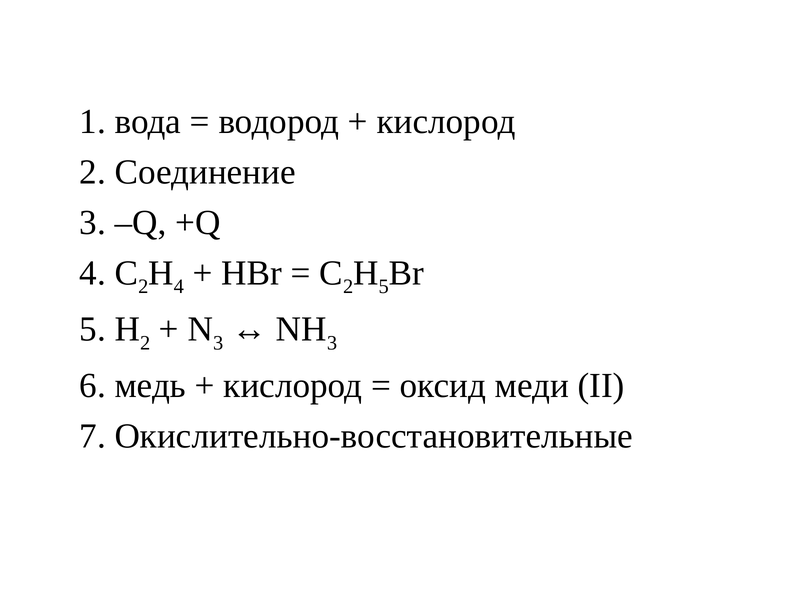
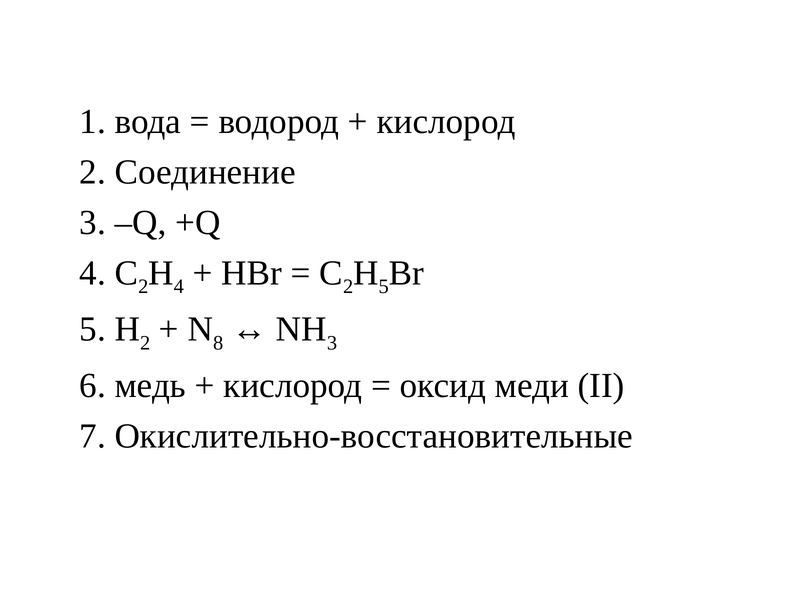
3 at (218, 343): 3 -> 8
